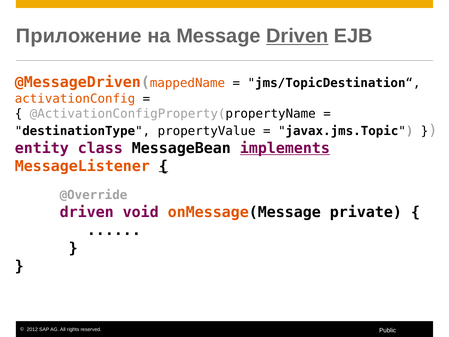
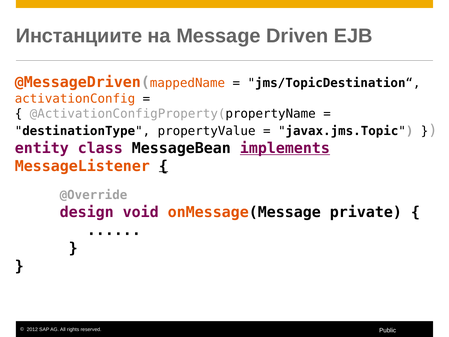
Приложение: Приложение -> Инстанциите
Driven at (297, 36) underline: present -> none
driven at (87, 212): driven -> design
